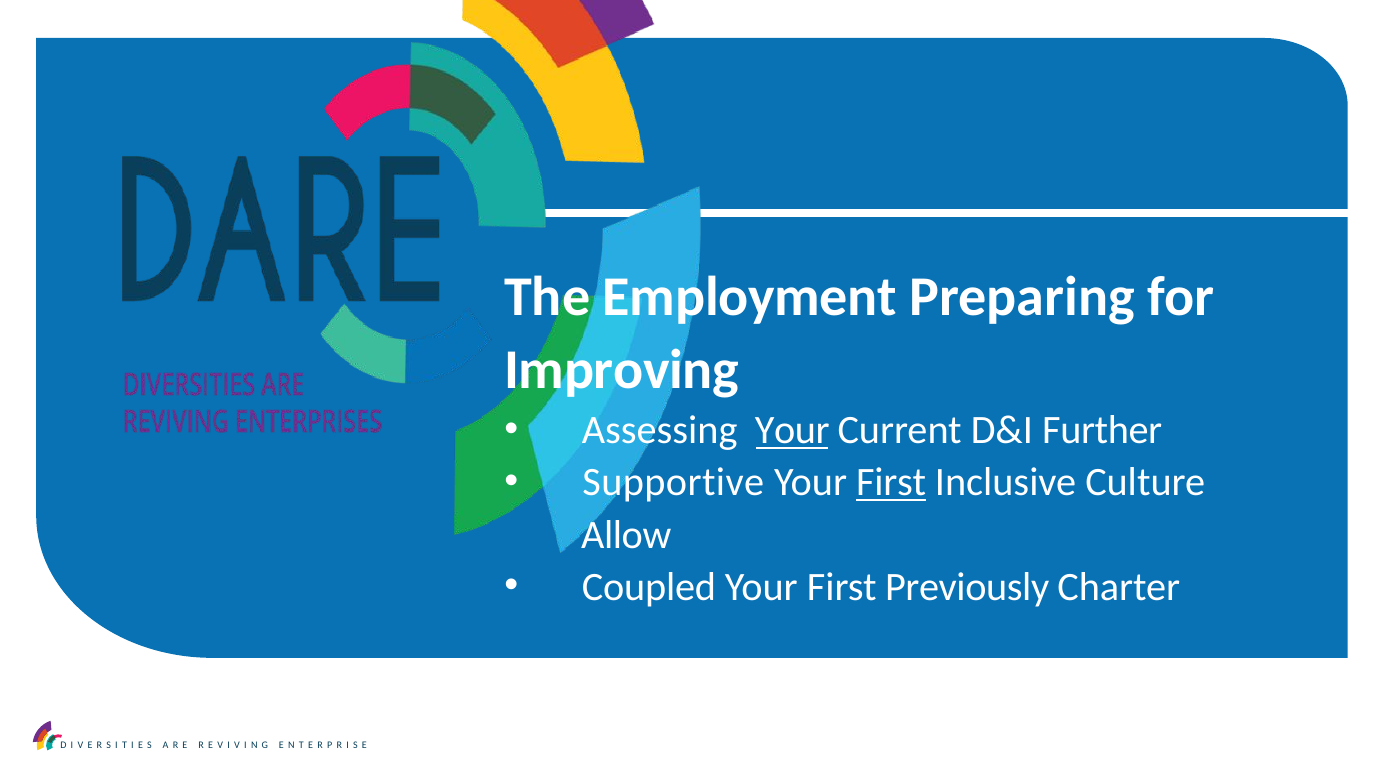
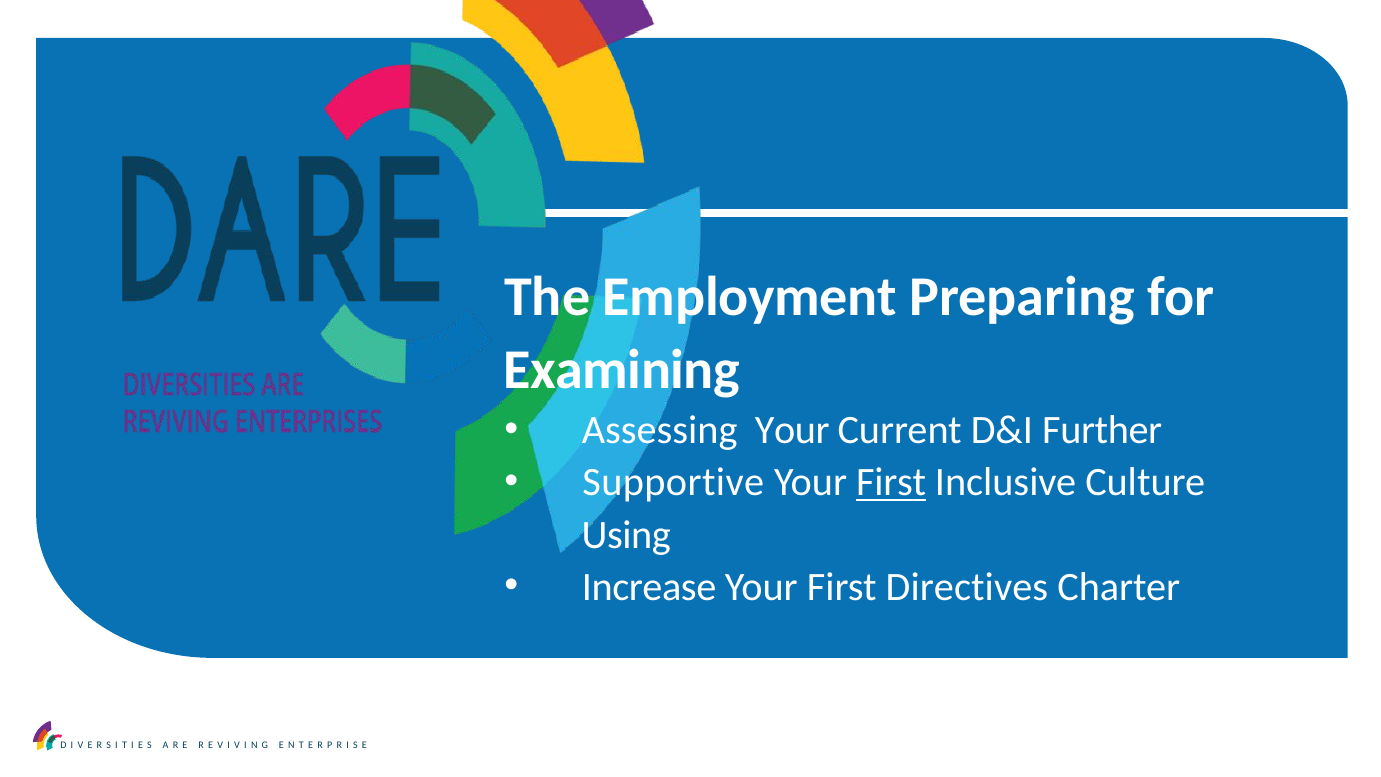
Improving: Improving -> Examining
Your at (792, 430) underline: present -> none
Allow: Allow -> Using
Coupled: Coupled -> Increase
Previously: Previously -> Directives
